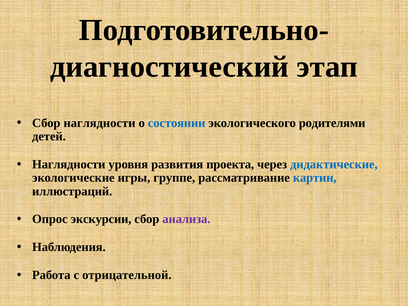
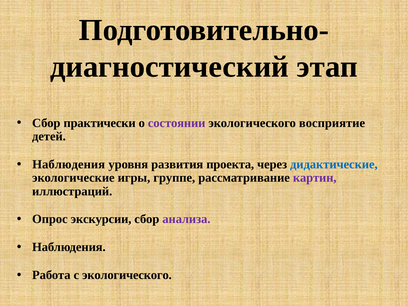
Сбор наглядности: наглядности -> практически
состоянии colour: blue -> purple
родителями: родителями -> восприятие
Наглядности at (69, 164): Наглядности -> Наблюдения
картин colour: blue -> purple
с отрицательной: отрицательной -> экологического
